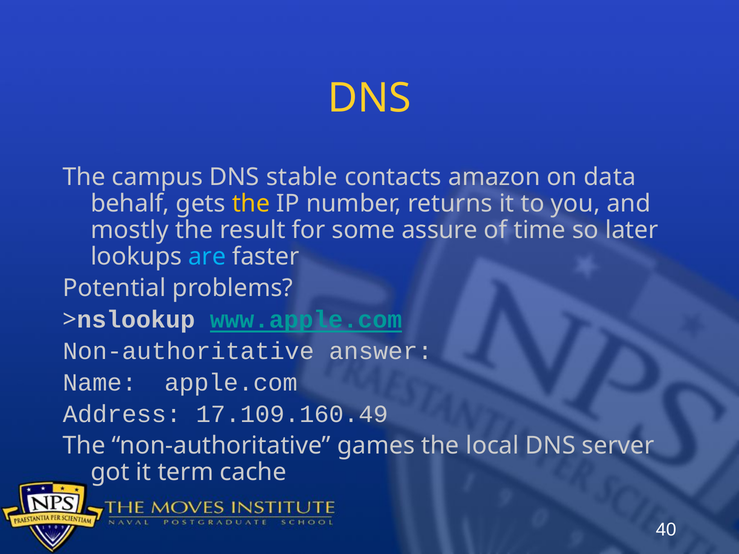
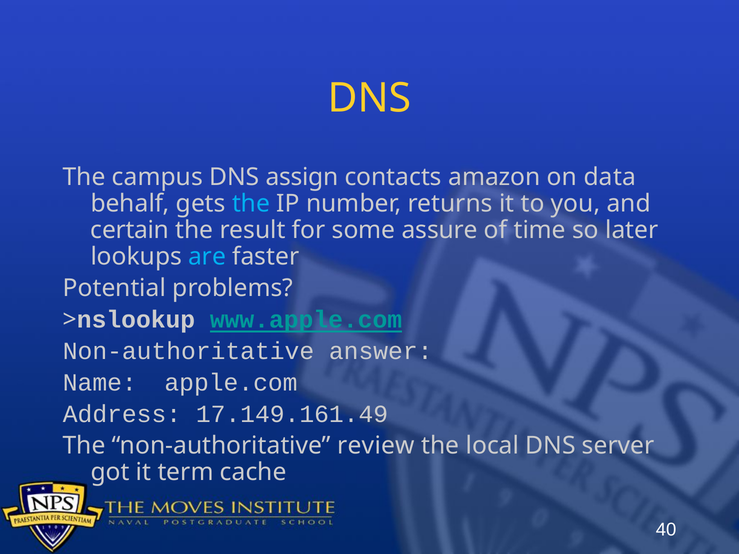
stable: stable -> assign
the at (251, 204) colour: yellow -> light blue
mostly: mostly -> certain
17.109.160.49: 17.109.160.49 -> 17.149.161.49
games: games -> review
